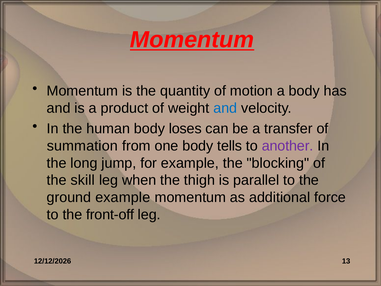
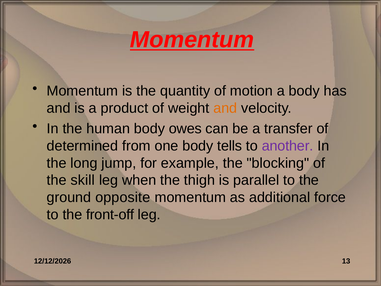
and at (225, 108) colour: blue -> orange
loses: loses -> owes
summation: summation -> determined
ground example: example -> opposite
